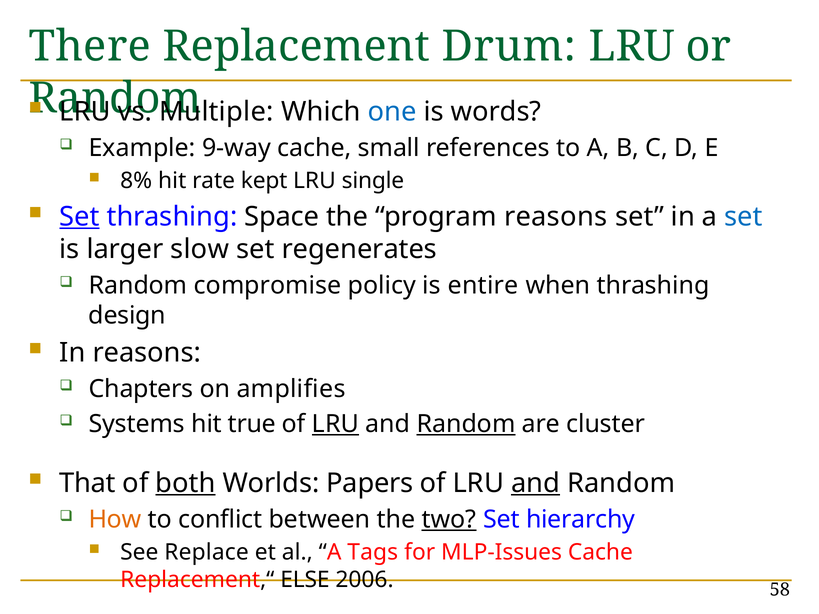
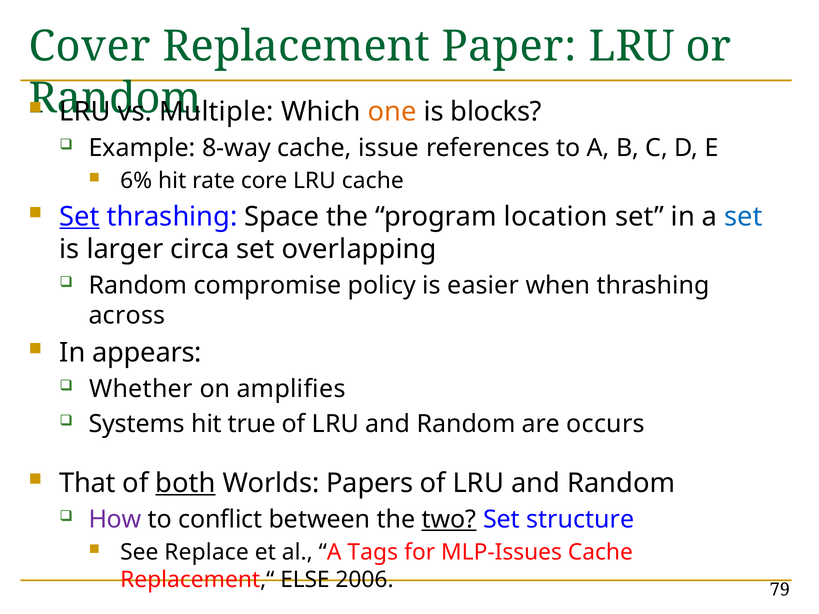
There: There -> Cover
Drum: Drum -> Paper
one colour: blue -> orange
words: words -> blocks
9-way: 9-way -> 8-way
small: small -> issue
8%: 8% -> 6%
kept: kept -> core
LRU single: single -> cache
program reasons: reasons -> location
slow: slow -> circa
regenerates: regenerates -> overlapping
entire: entire -> easier
design: design -> across
In reasons: reasons -> appears
Chapters: Chapters -> Whether
LRU at (335, 424) underline: present -> none
Random at (466, 424) underline: present -> none
cluster: cluster -> occurs
and at (536, 483) underline: present -> none
How colour: orange -> purple
hierarchy: hierarchy -> structure
58: 58 -> 79
